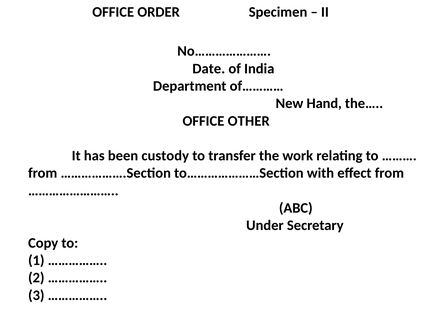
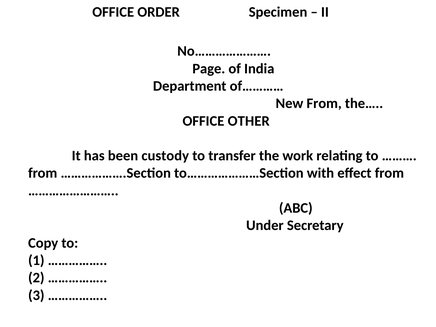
Date: Date -> Page
New Hand: Hand -> From
